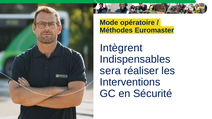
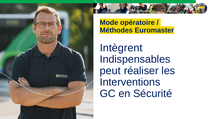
sera: sera -> peut
